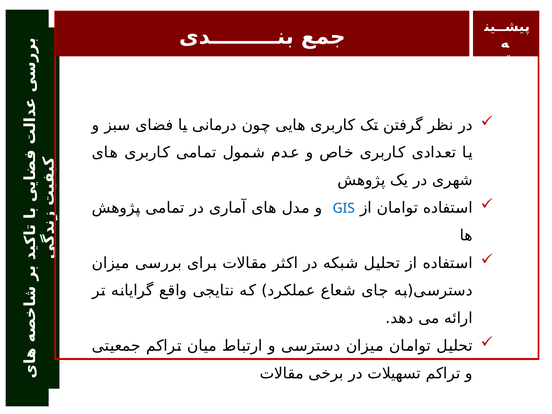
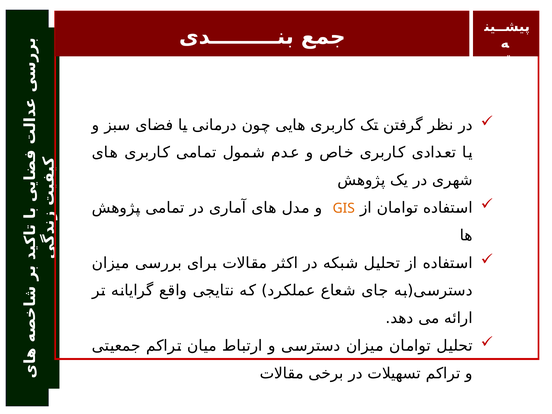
GIS colour: blue -> orange
